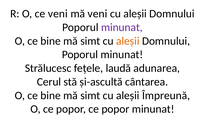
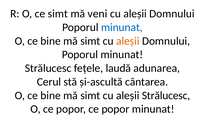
ce veni: veni -> simt
minunat at (122, 27) colour: purple -> blue
aleșii Împreună: Împreună -> Strălucesc
